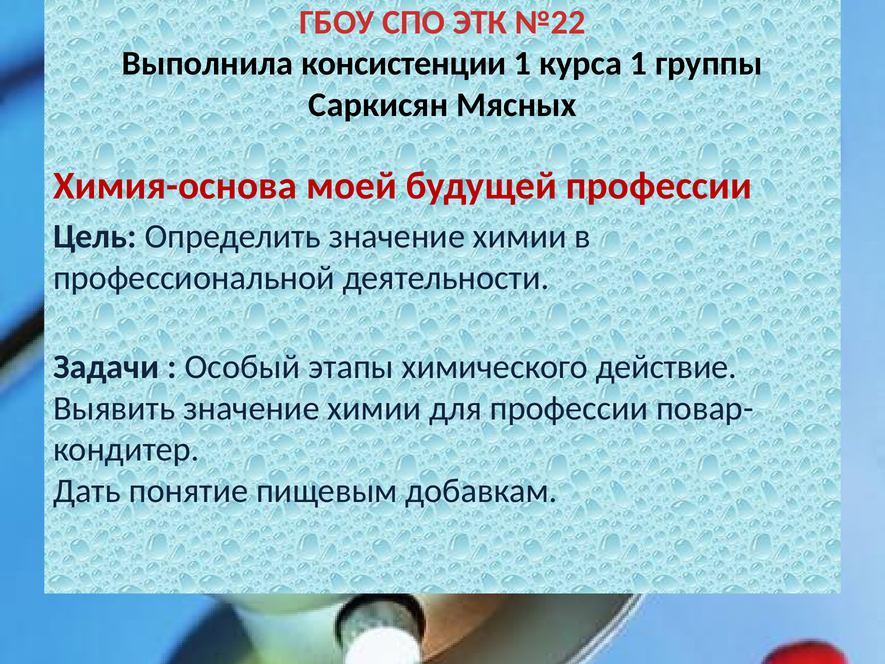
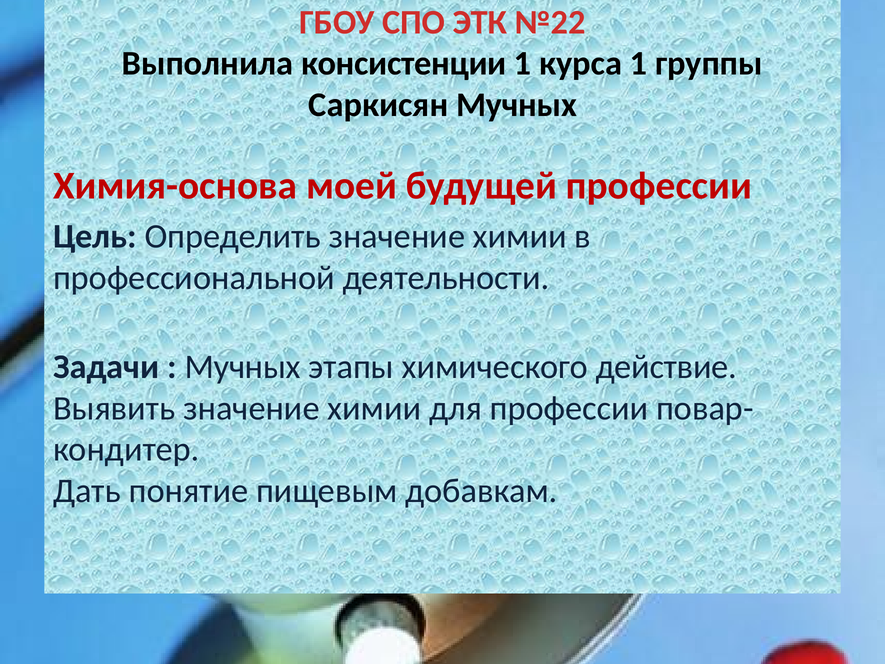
Саркисян Мясных: Мясных -> Мучных
Особый at (242, 367): Особый -> Мучных
